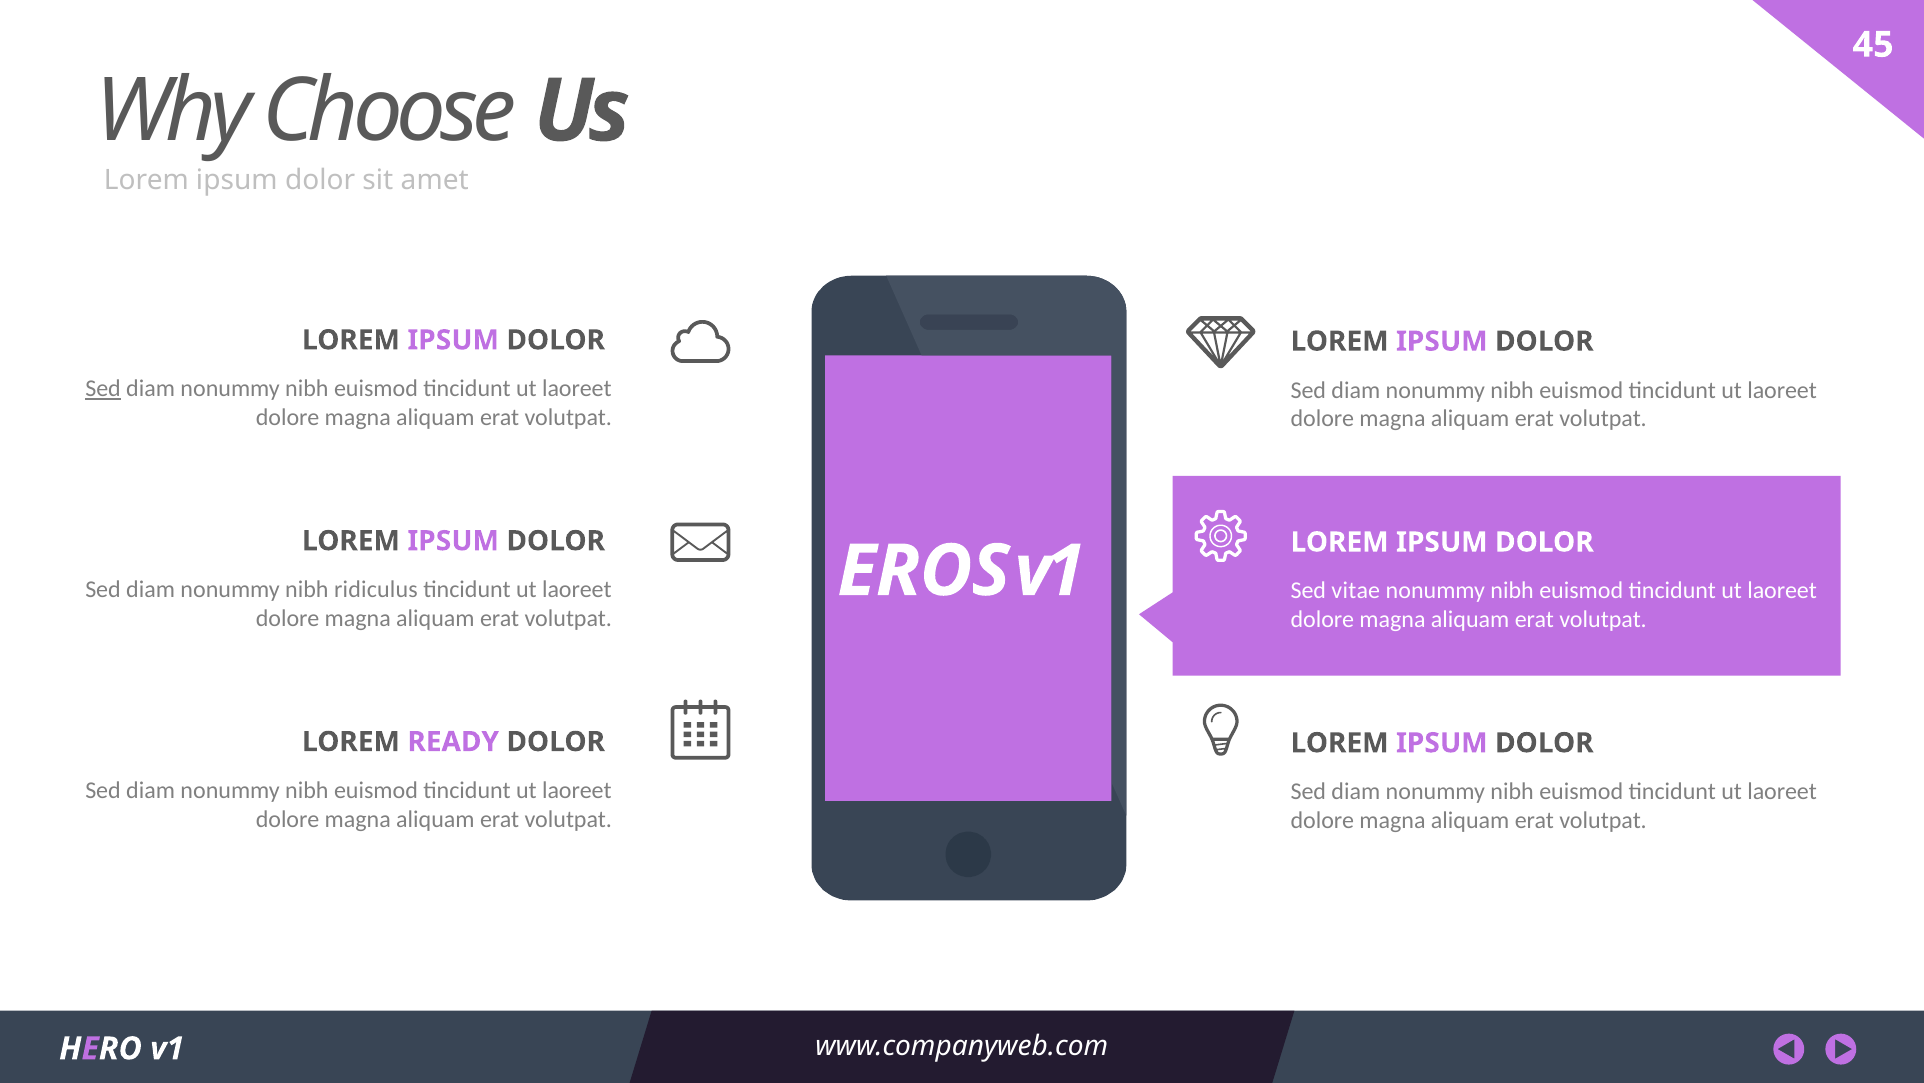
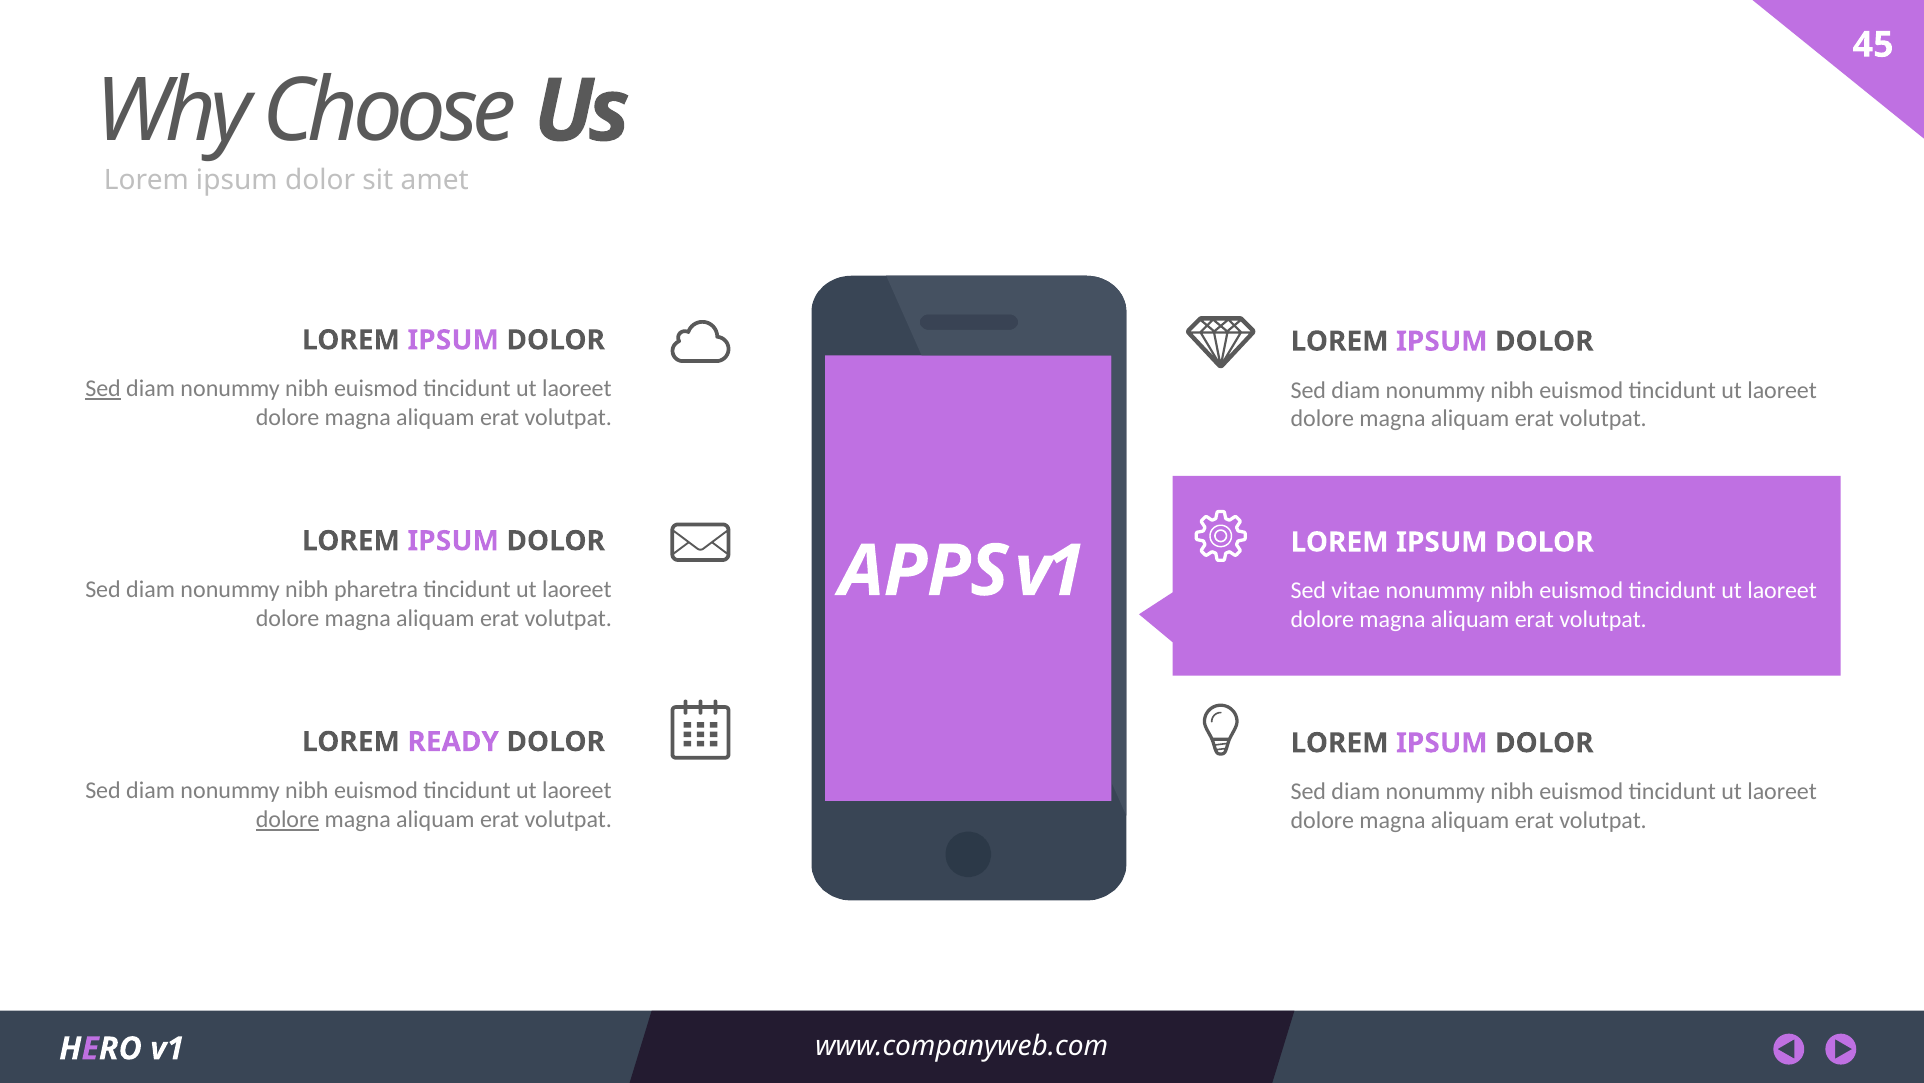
EROS: EROS -> APPS
ridiculus: ridiculus -> pharetra
dolore at (288, 819) underline: none -> present
